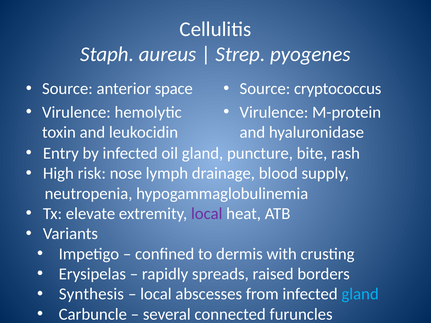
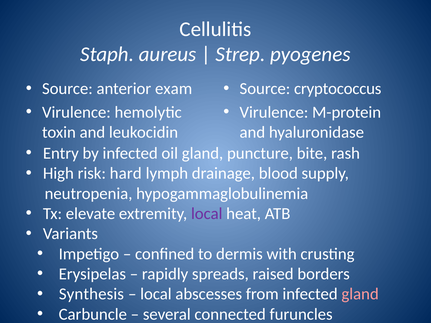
space: space -> exam
nose: nose -> hard
gland at (360, 294) colour: light blue -> pink
